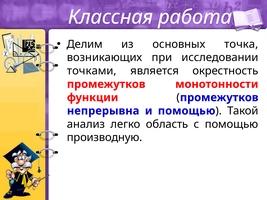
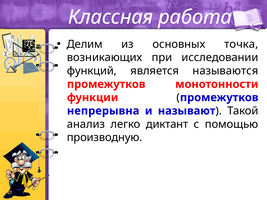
точками: точками -> функций
окрестность: окрестность -> называются
и помощью: помощью -> называют
область: область -> диктант
